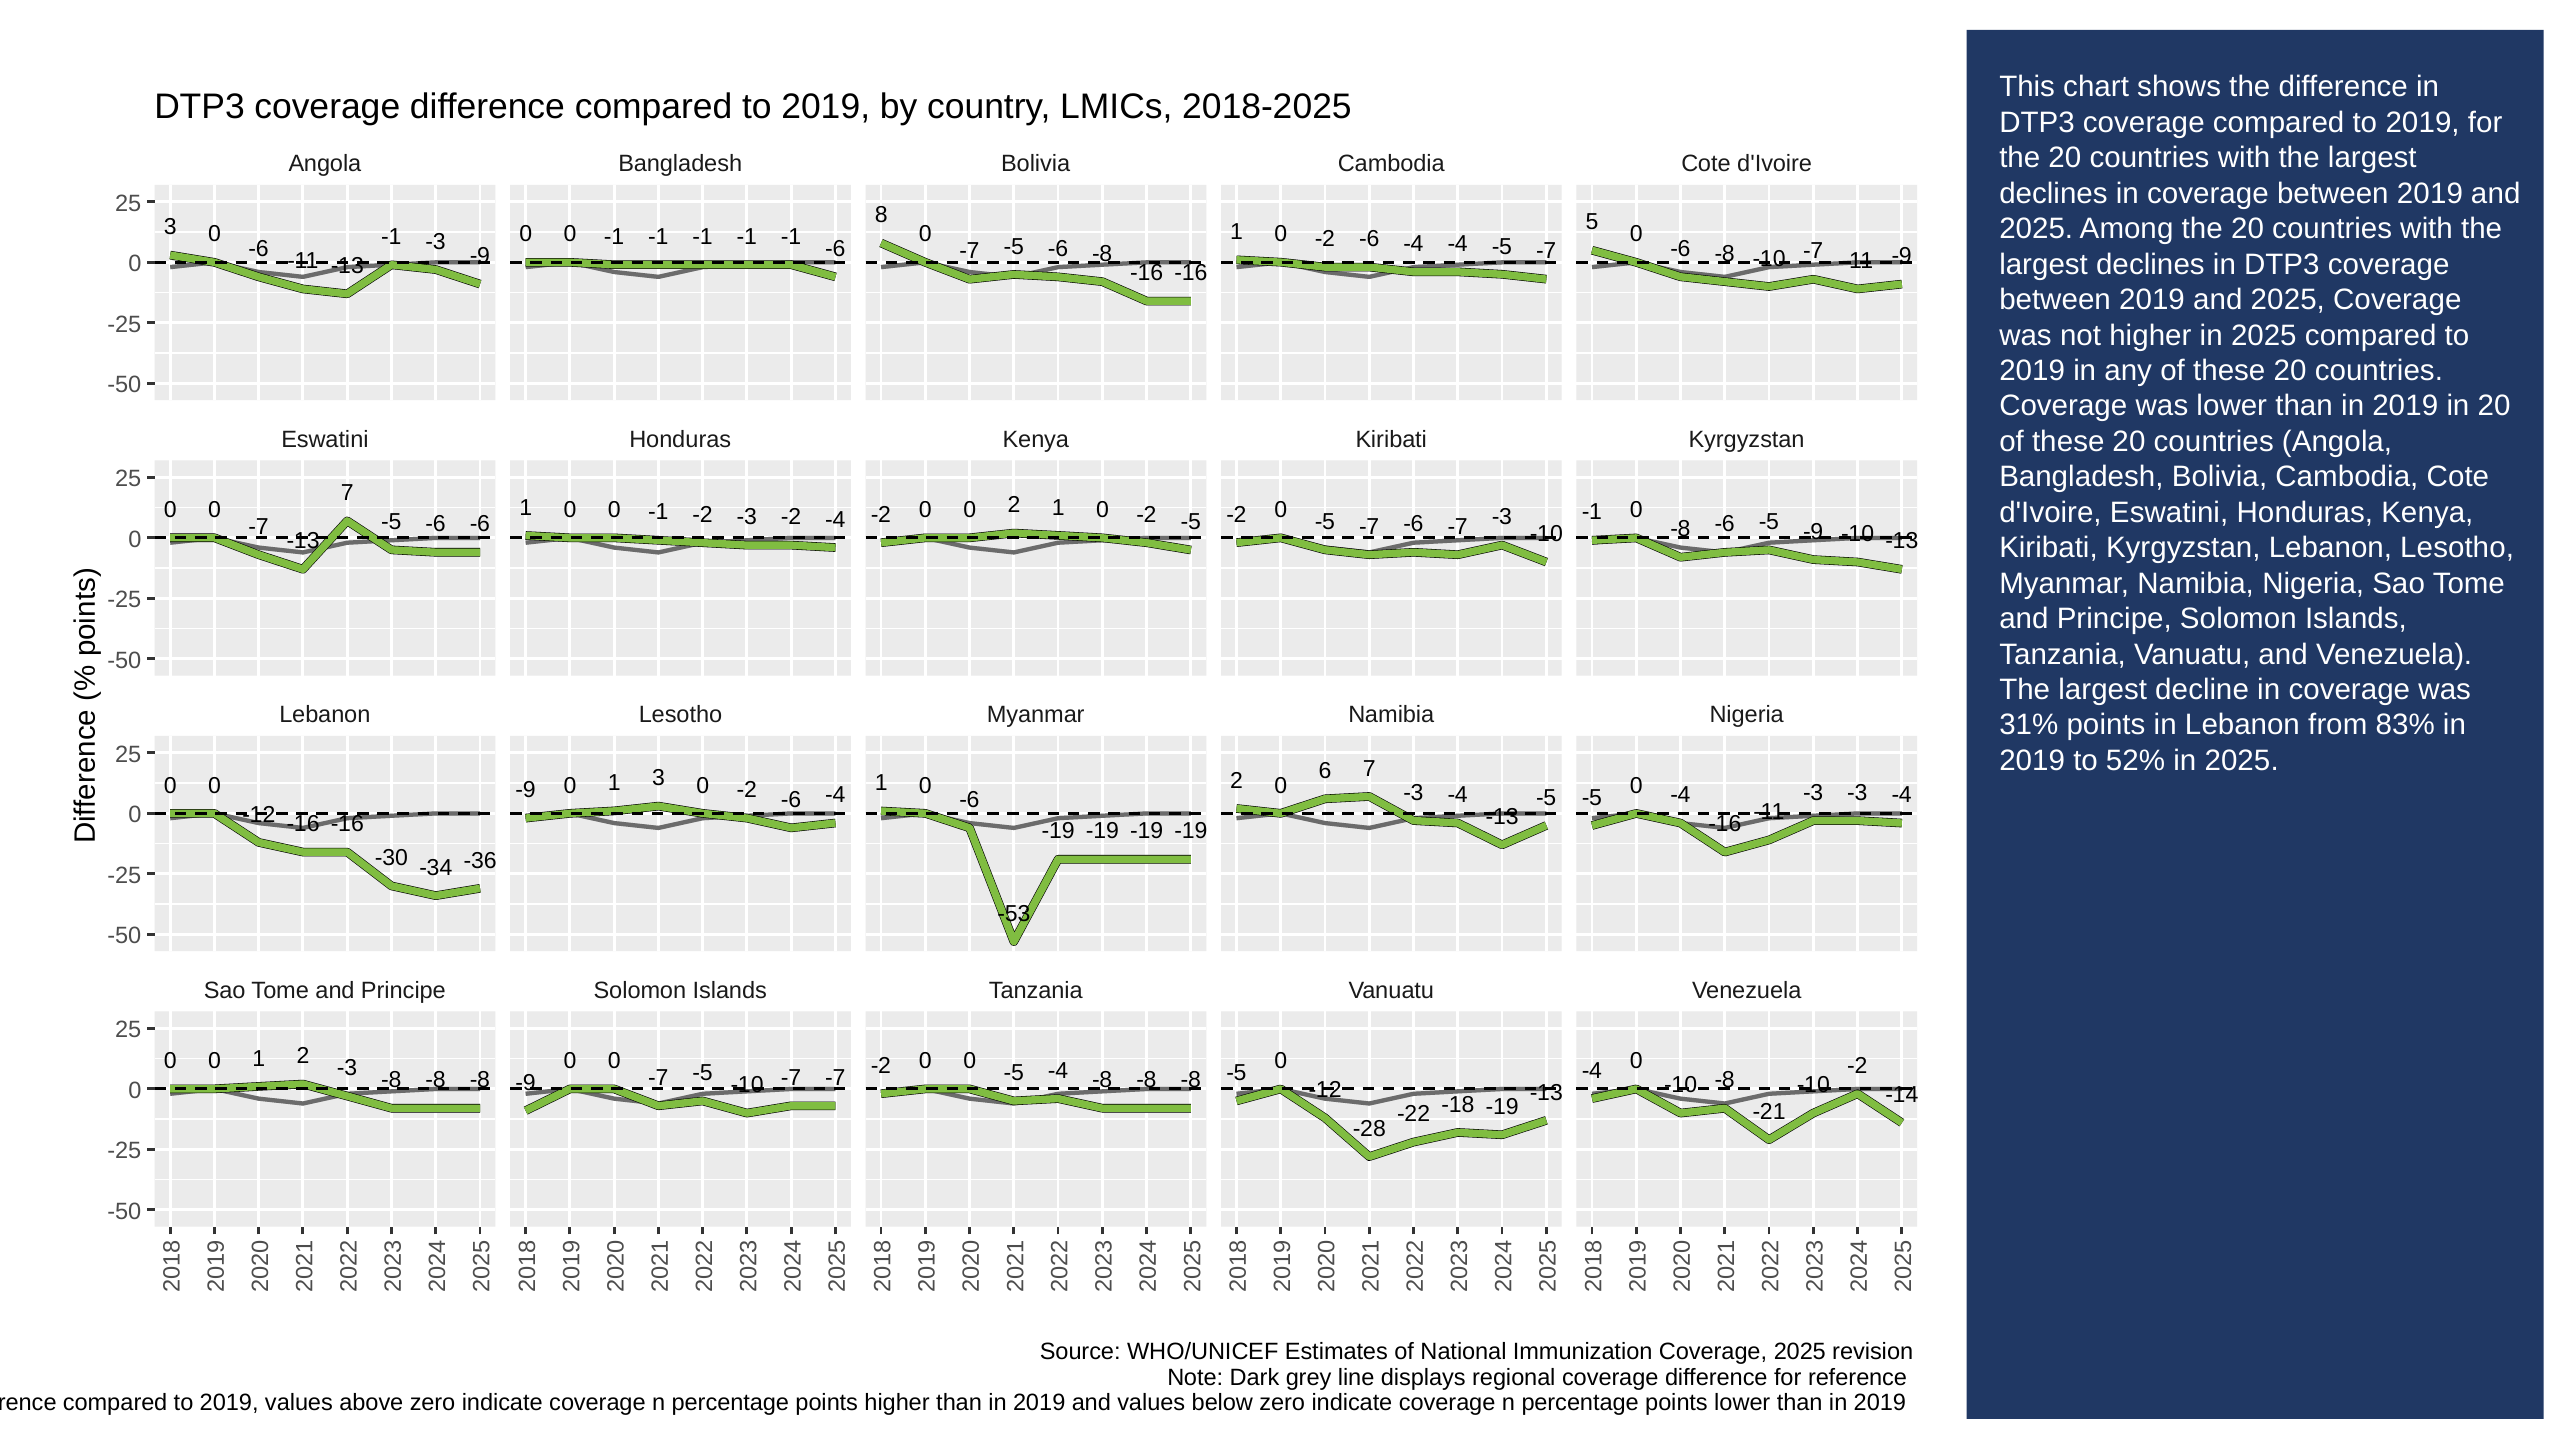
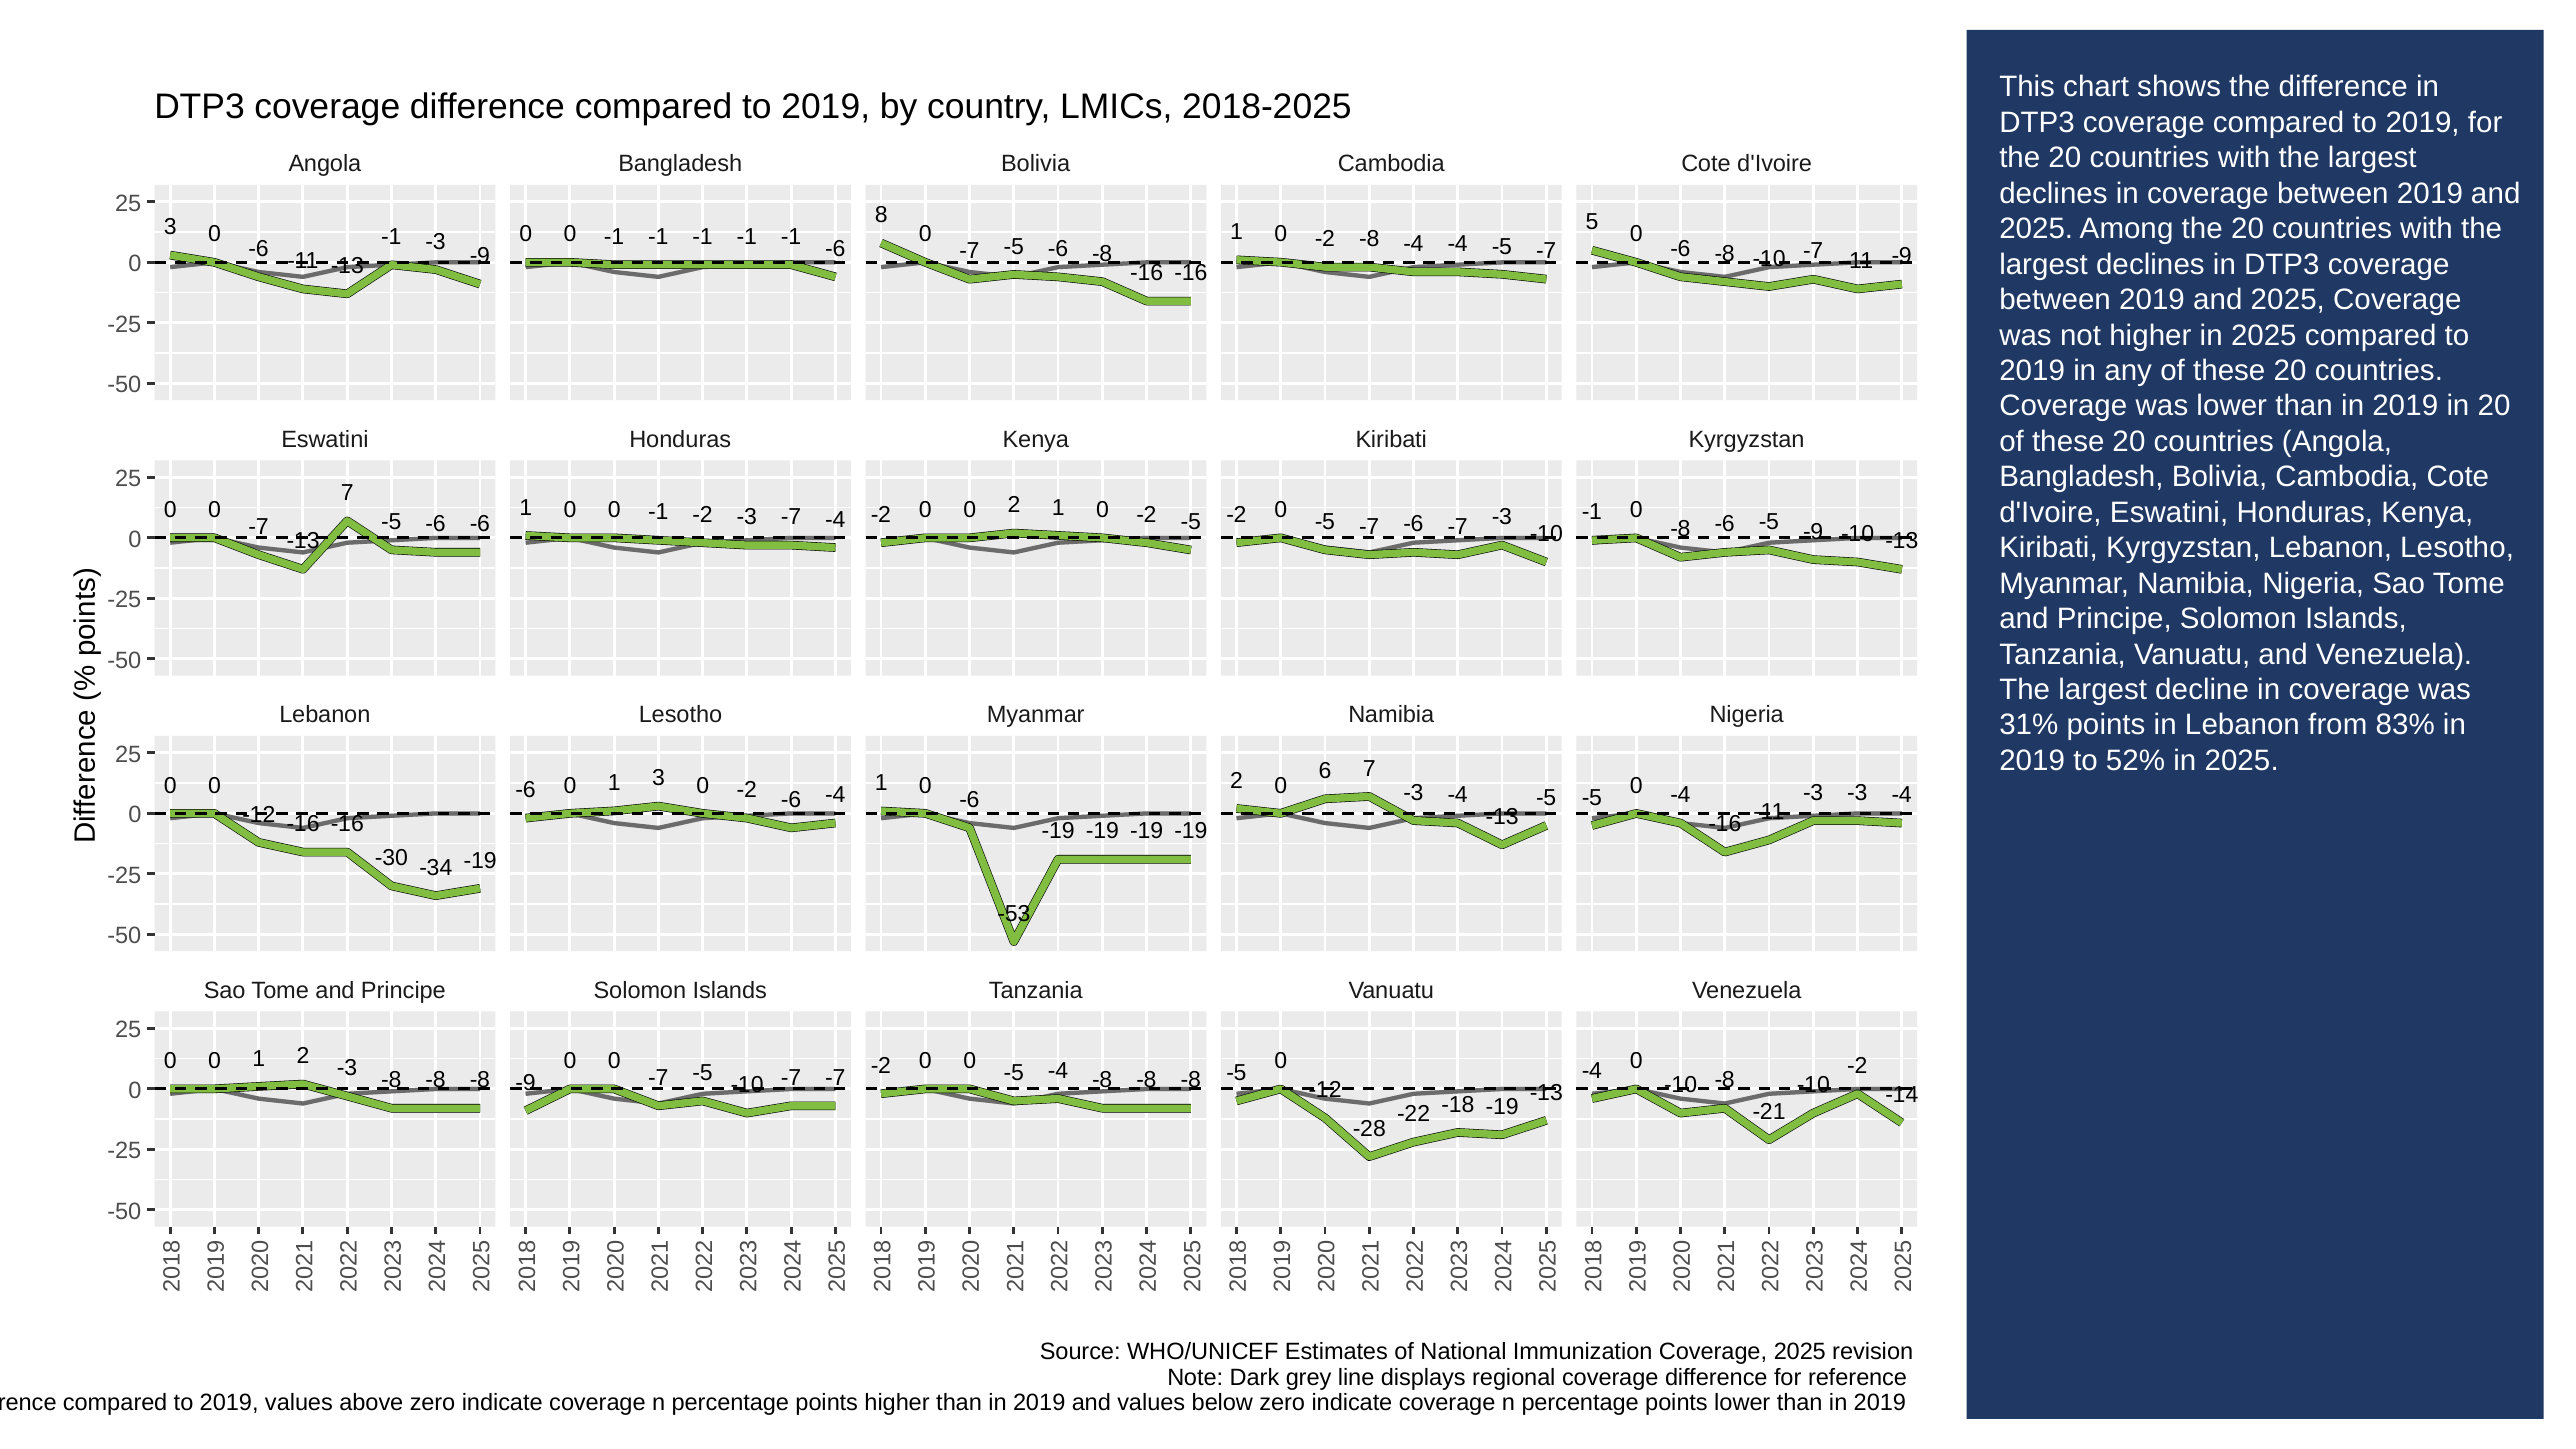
1 0 -2 -6: -6 -> -8
-3 -2: -2 -> -7
-9 at (526, 790): -9 -> -6
-34 -36: -36 -> -19
